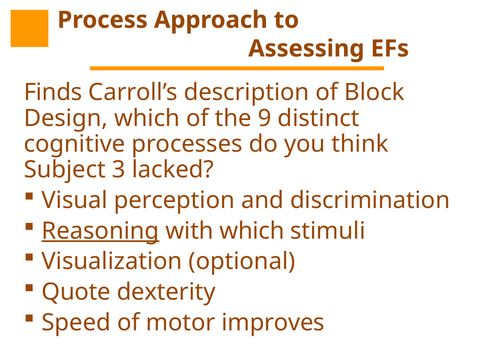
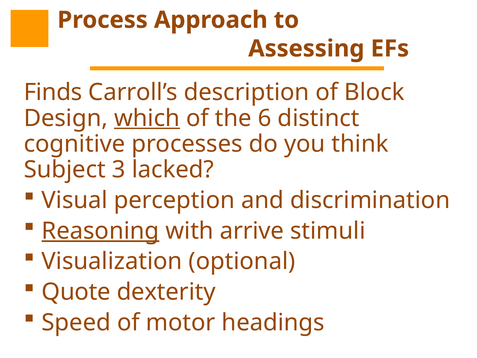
which at (147, 118) underline: none -> present
9: 9 -> 6
with which: which -> arrive
improves: improves -> headings
